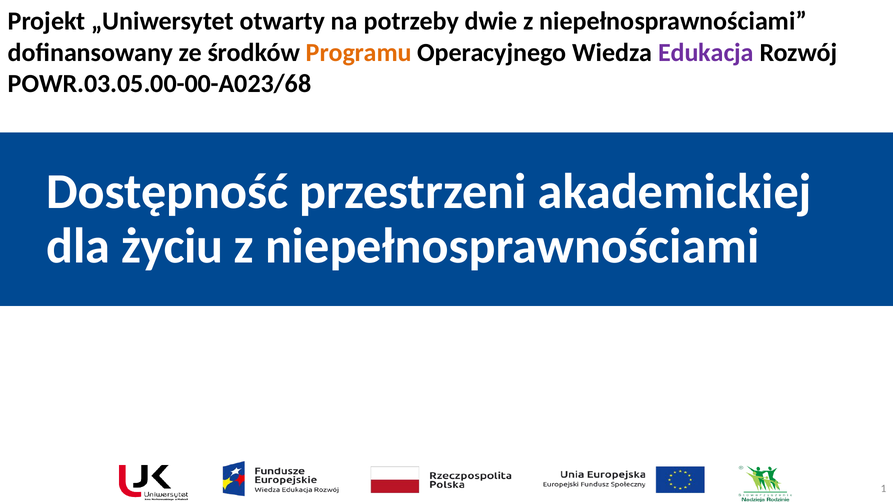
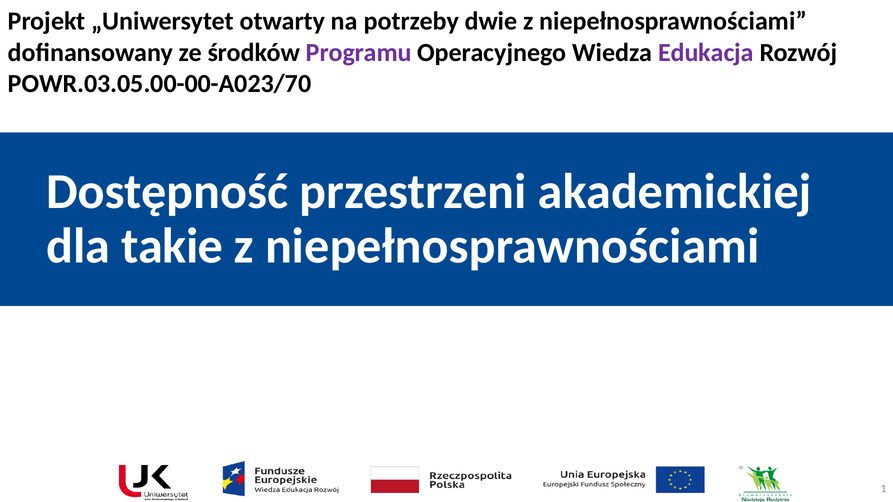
Programu colour: orange -> purple
POWR.03.05.00-00-A023/68: POWR.03.05.00-00-A023/68 -> POWR.03.05.00-00-A023/70
życiu: życiu -> takie
